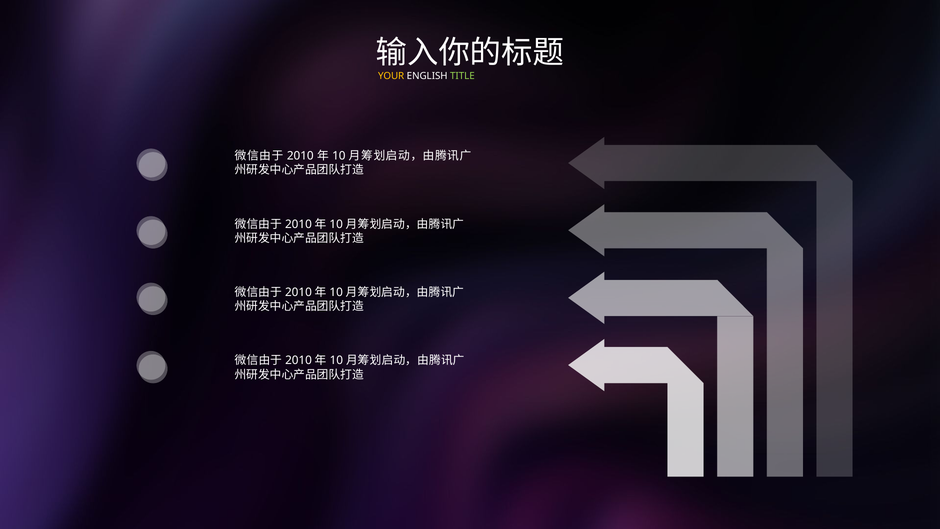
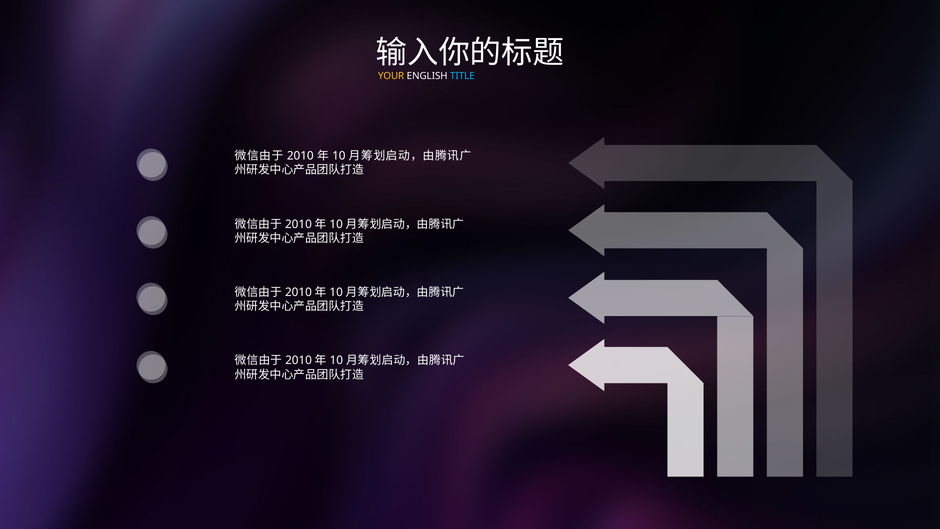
TITLE colour: light green -> light blue
